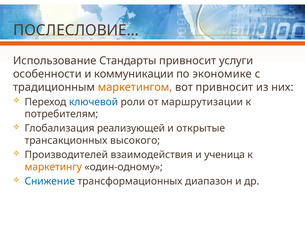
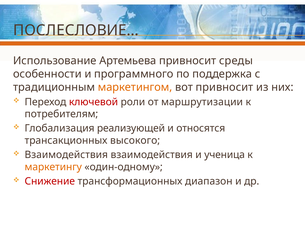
Стандарты: Стандарты -> Артемьева
услуги: услуги -> среды
коммуникации: коммуникации -> программного
экономике: экономике -> поддержка
ключевой colour: blue -> red
открытые: открытые -> относятся
Производителей at (66, 155): Производителей -> Взаимодействия
Снижение colour: blue -> red
